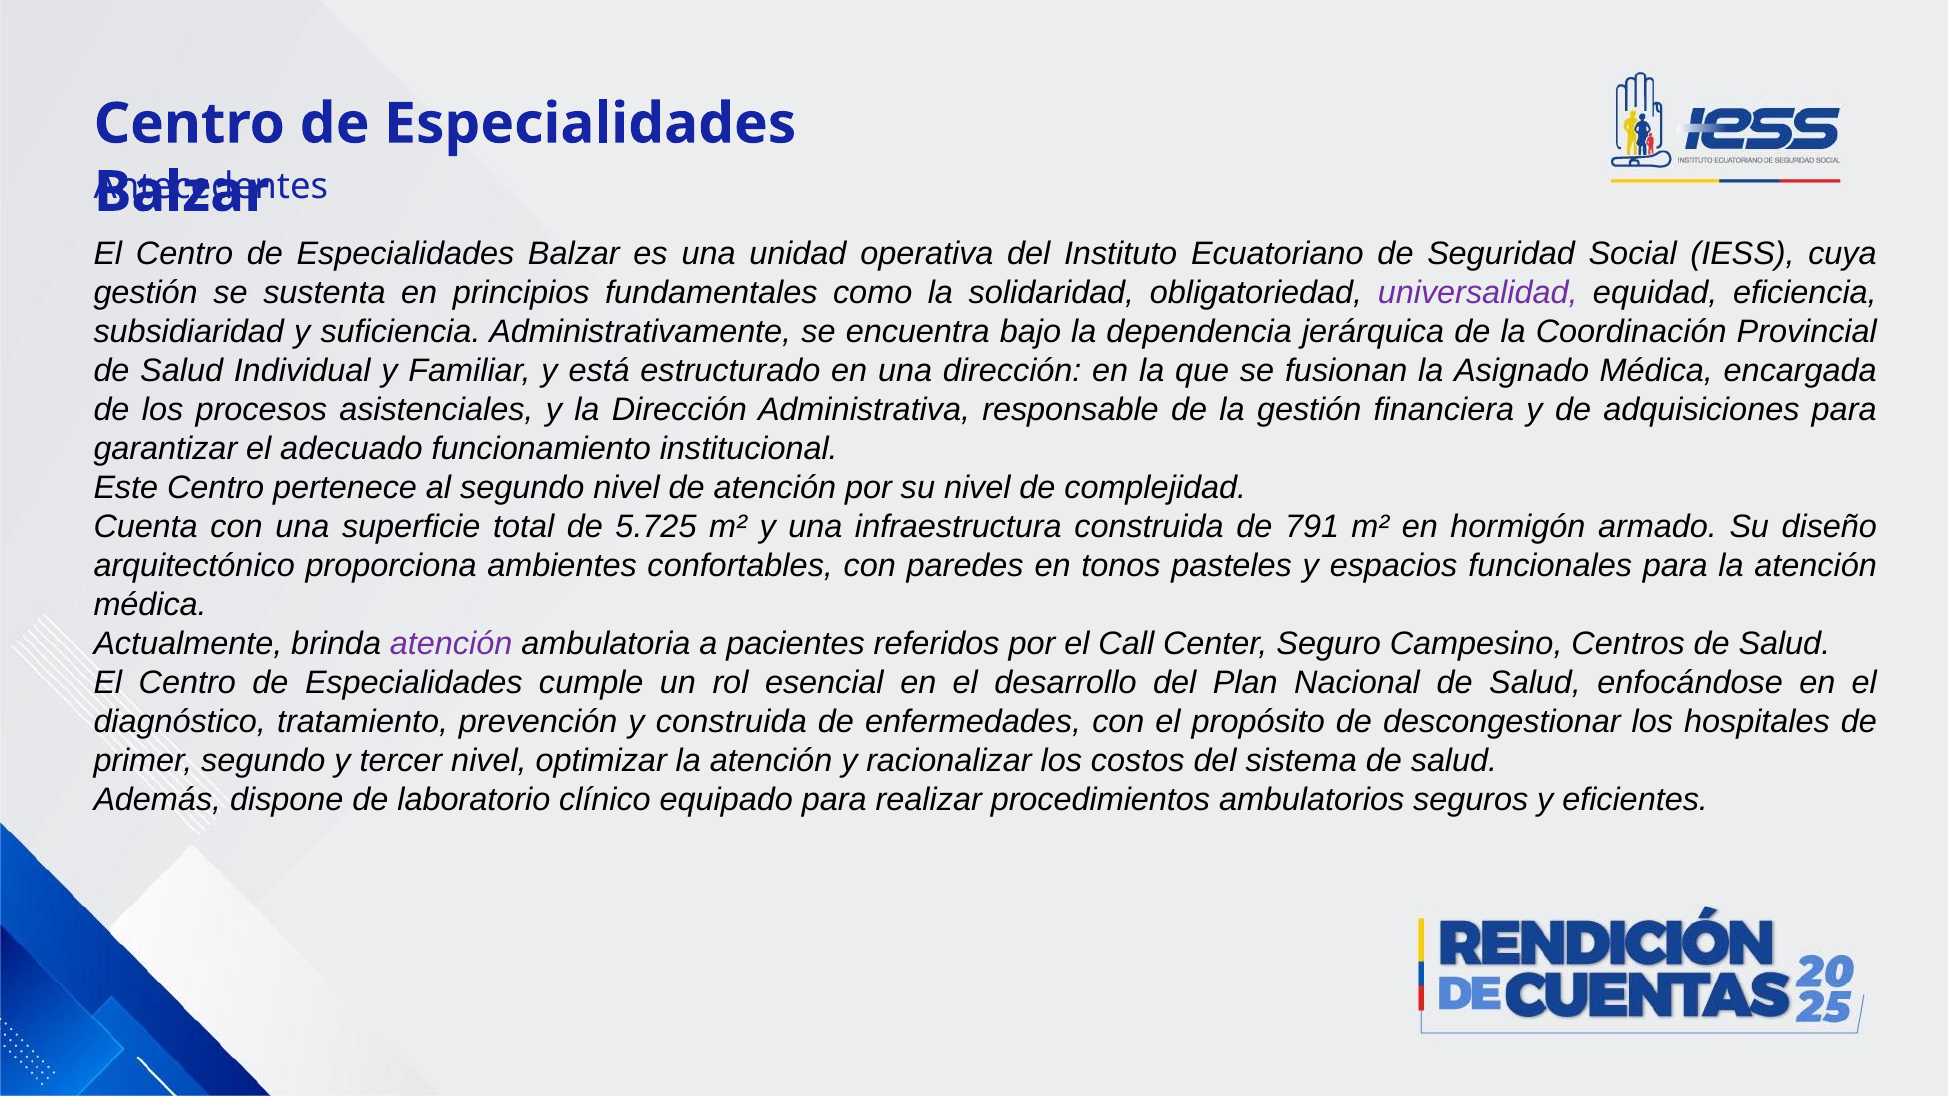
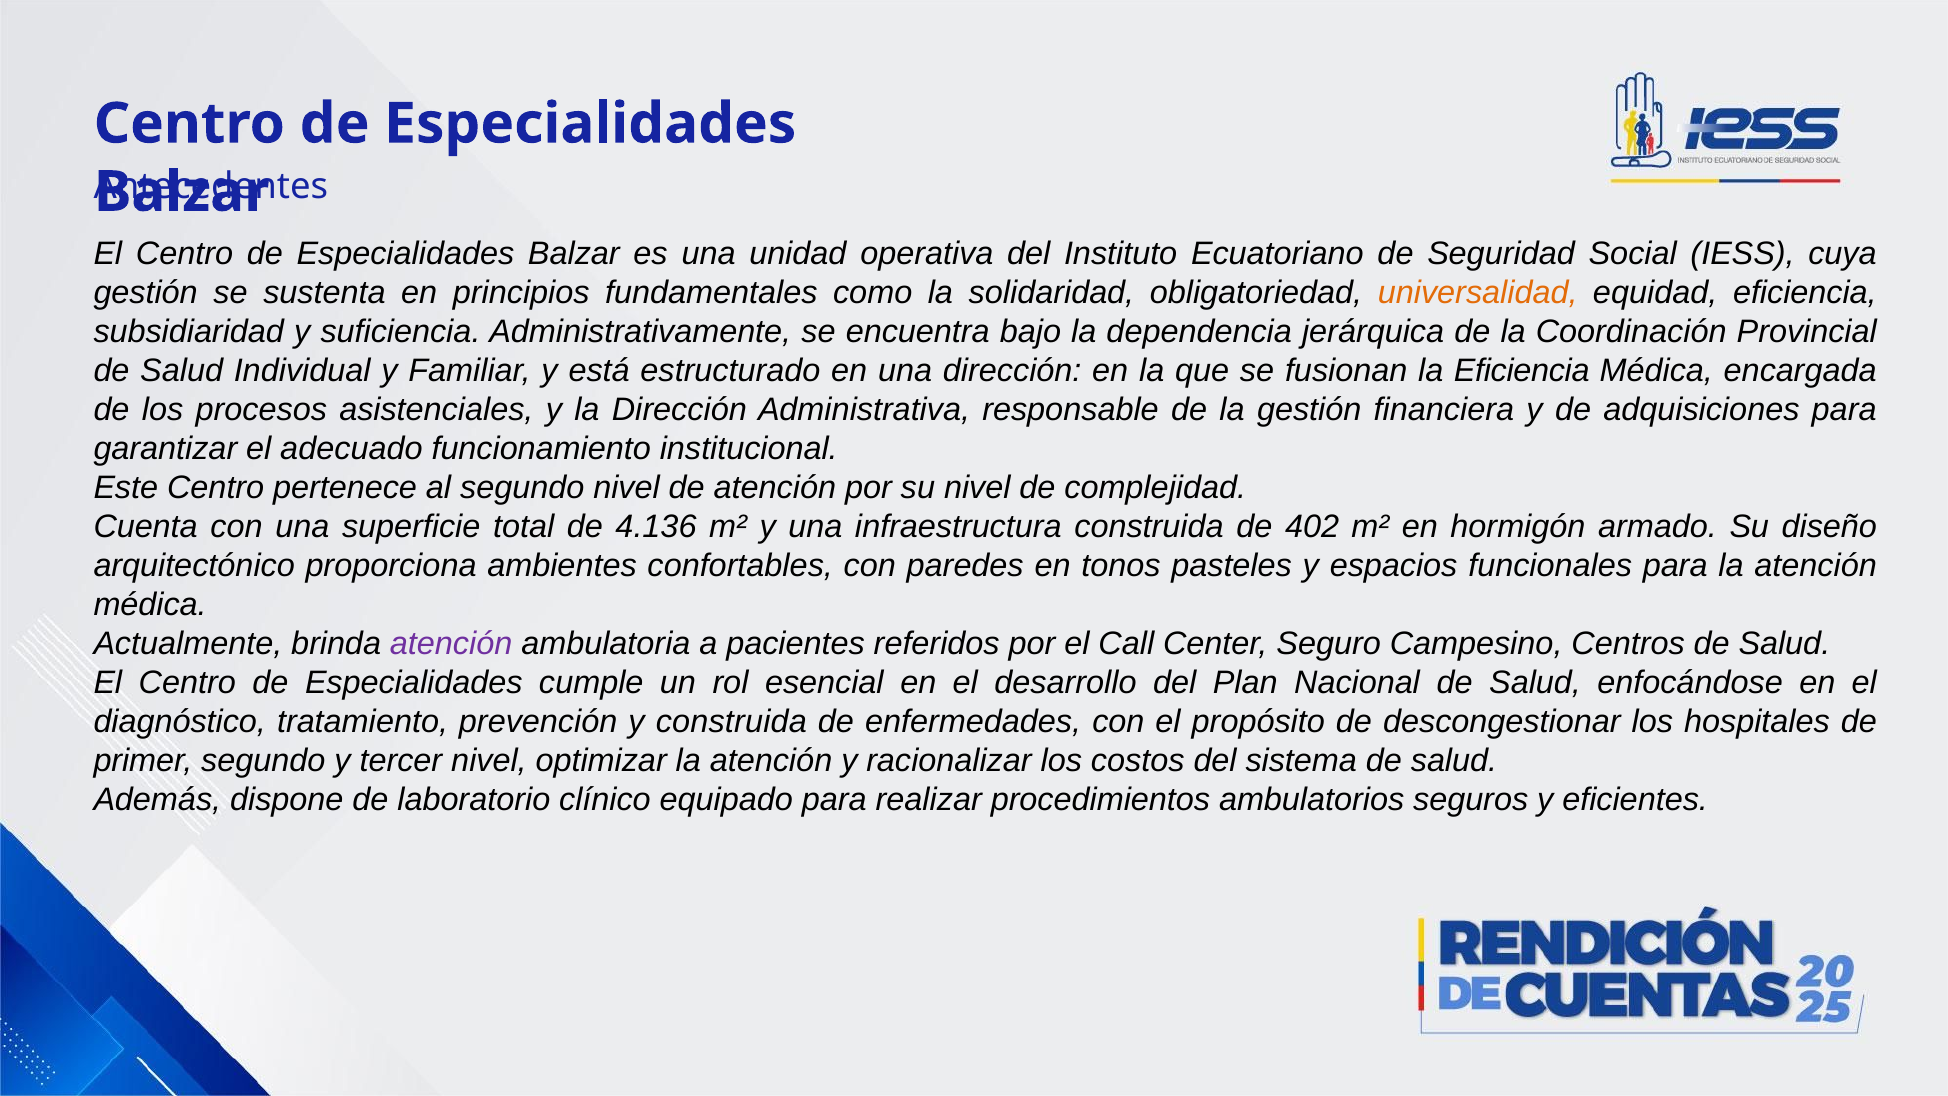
universalidad colour: purple -> orange
la Asignado: Asignado -> Eficiencia
5.725: 5.725 -> 4.136
791: 791 -> 402
